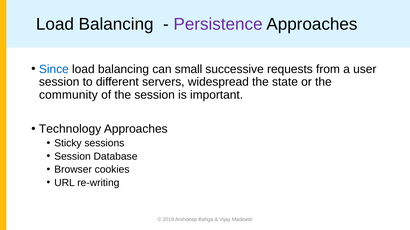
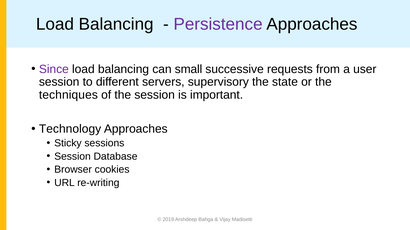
Since colour: blue -> purple
widespread: widespread -> supervisory
community: community -> techniques
